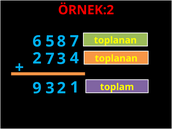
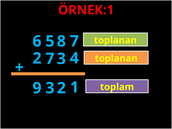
ÖRNEK:2: ÖRNEK:2 -> ÖRNEK:1
